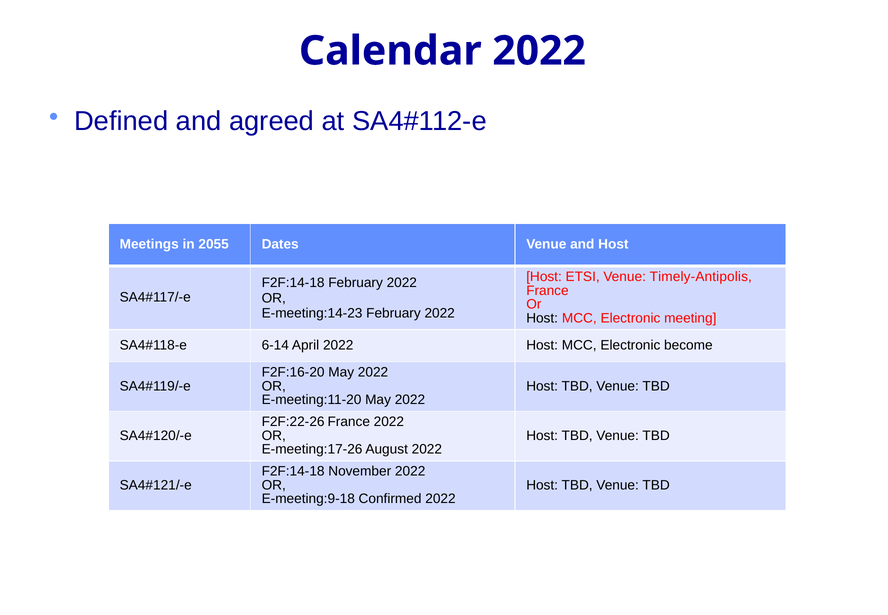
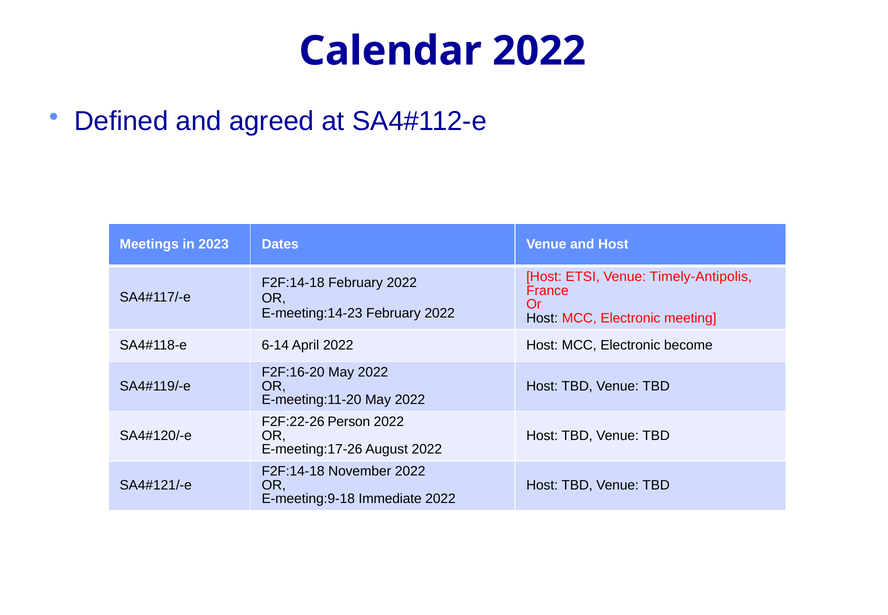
2055: 2055 -> 2023
F2F:22-26 France: France -> Person
Confirmed: Confirmed -> Immediate
